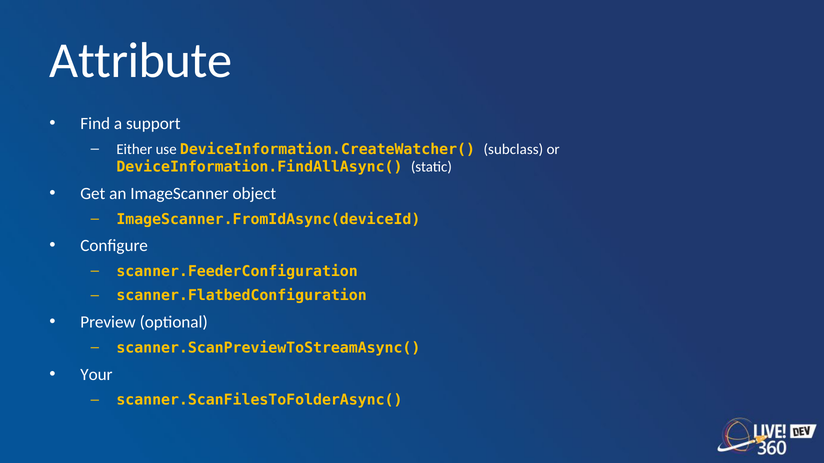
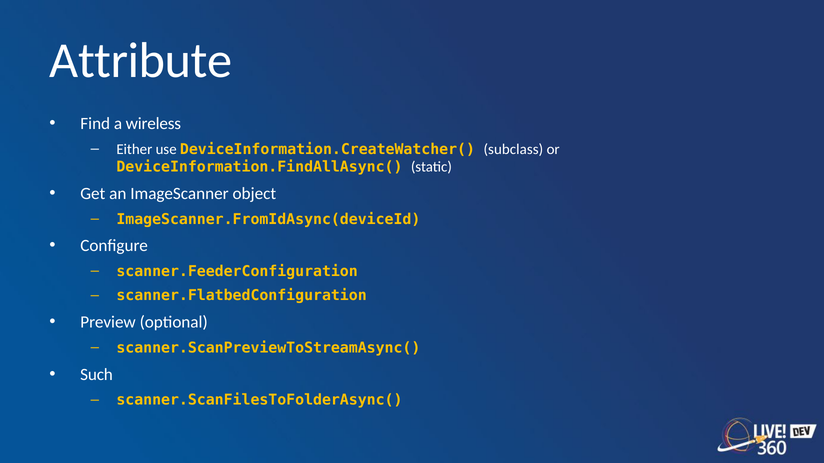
support: support -> wireless
Your: Your -> Such
